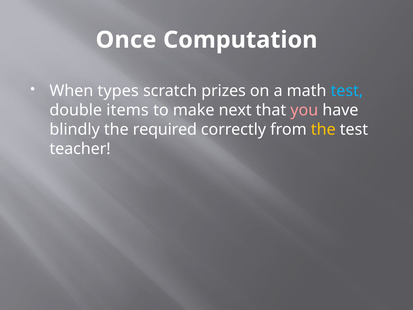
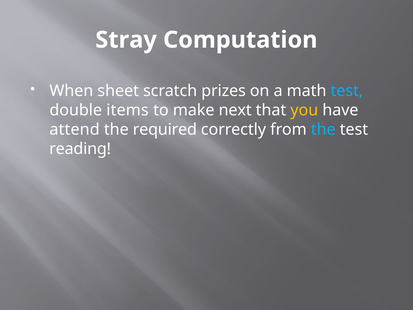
Once: Once -> Stray
types: types -> sheet
you colour: pink -> yellow
blindly: blindly -> attend
the at (323, 130) colour: yellow -> light blue
teacher: teacher -> reading
